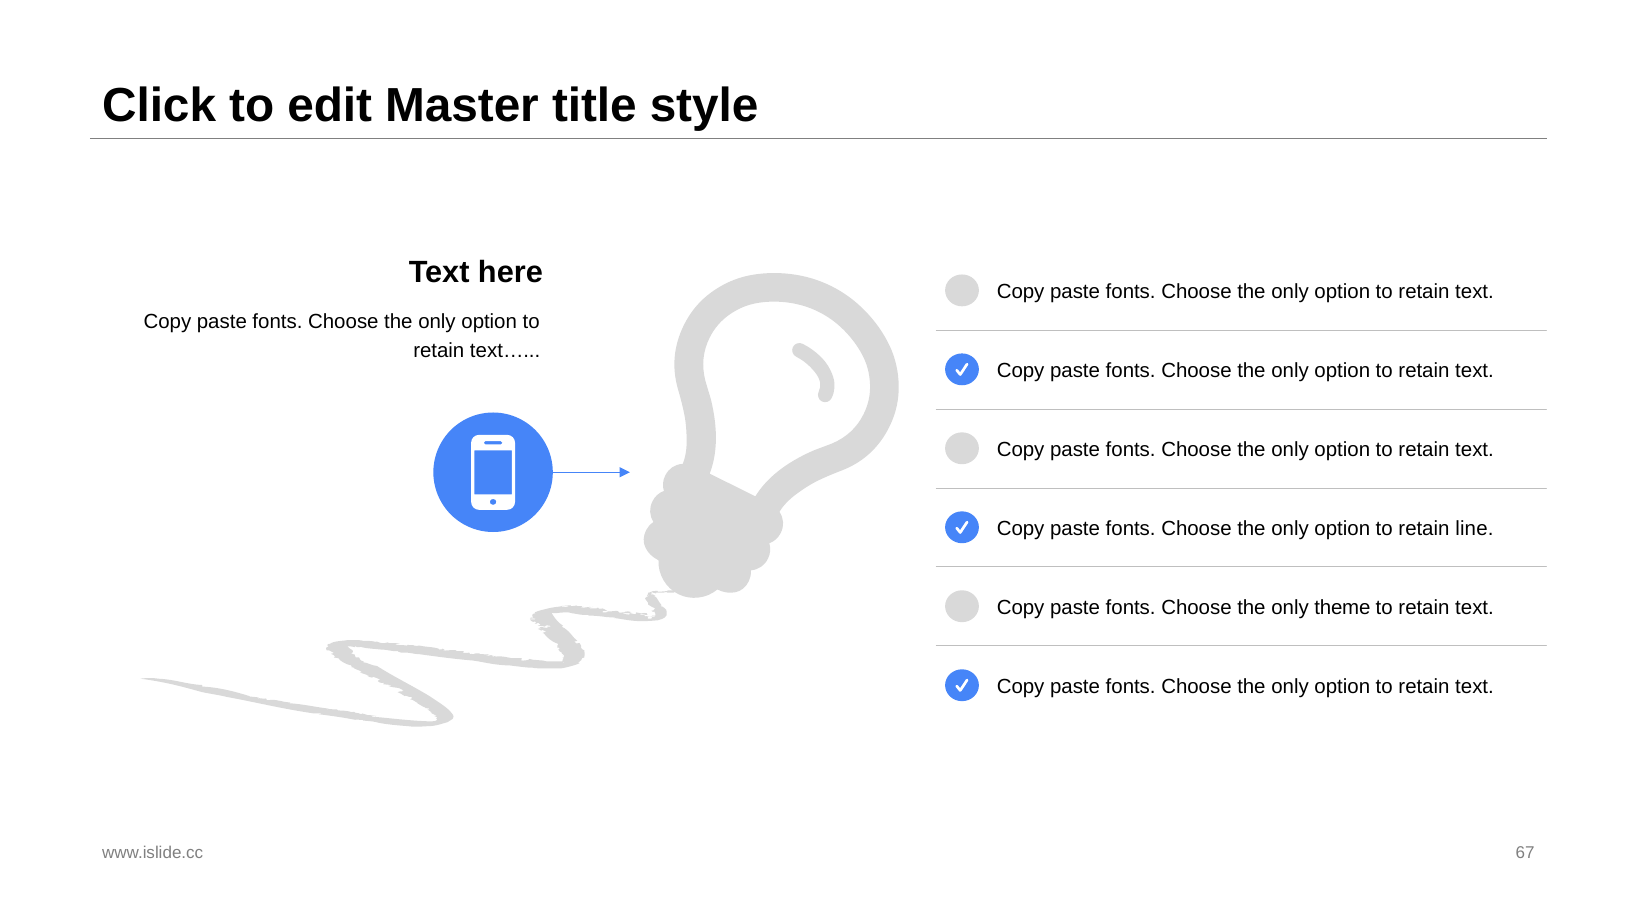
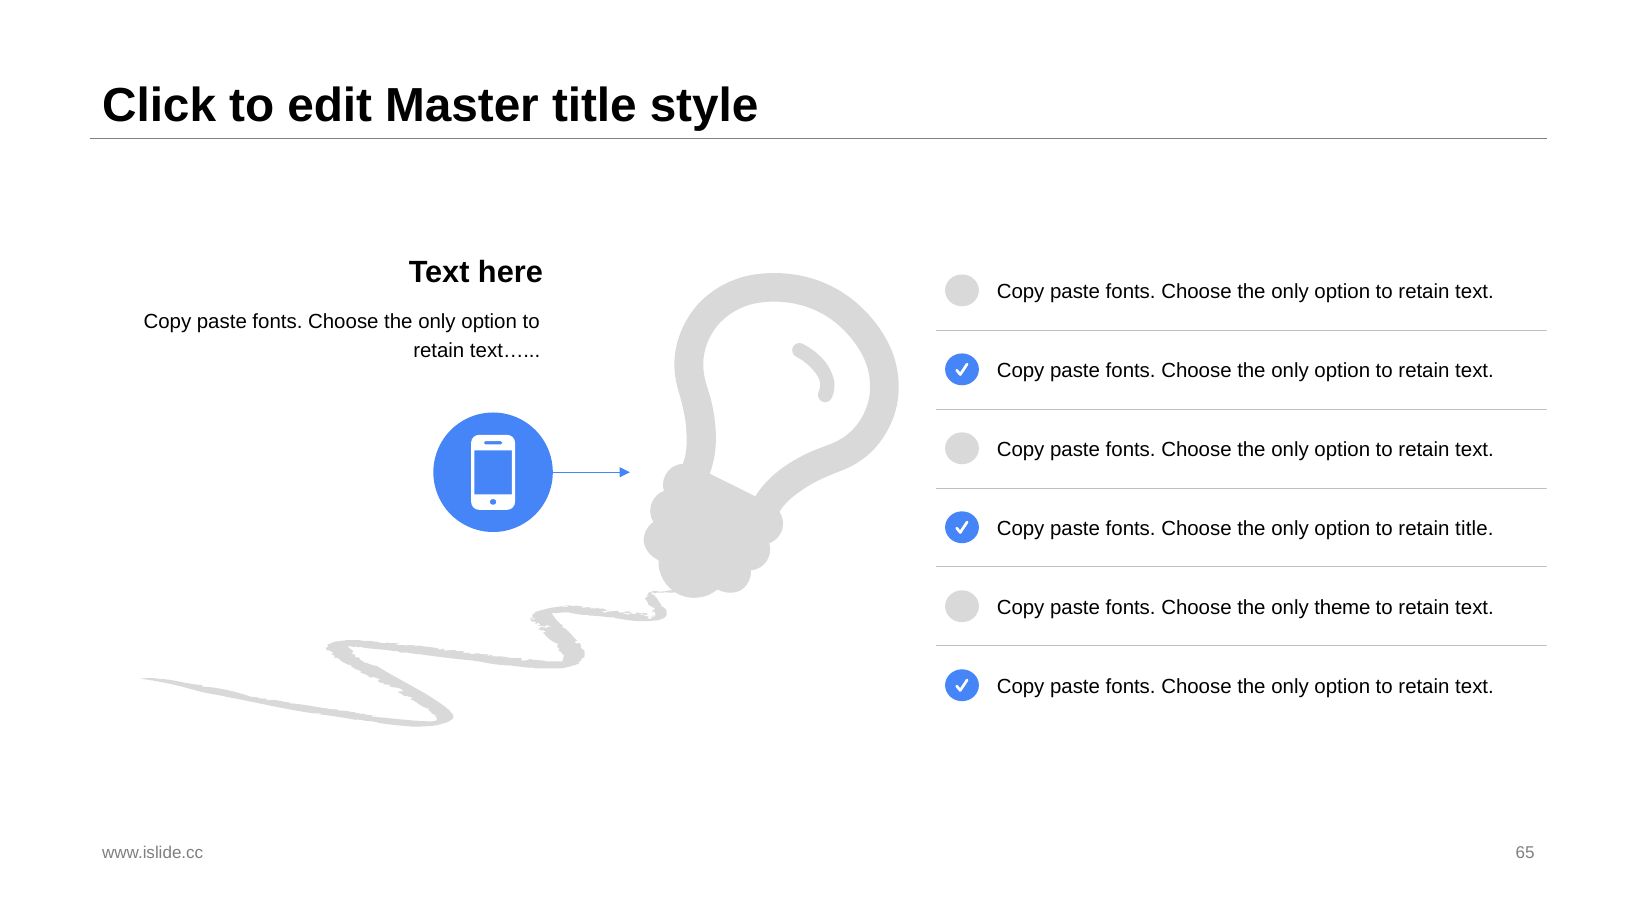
retain line: line -> title
67: 67 -> 65
